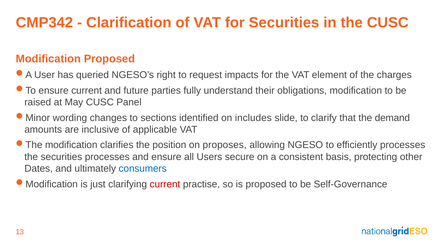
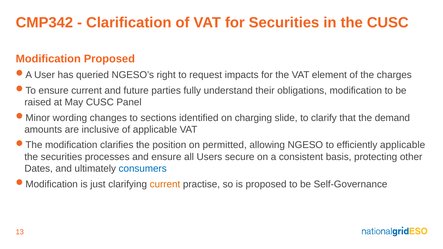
includes: includes -> charging
proposes: proposes -> permitted
efficiently processes: processes -> applicable
current at (165, 184) colour: red -> orange
